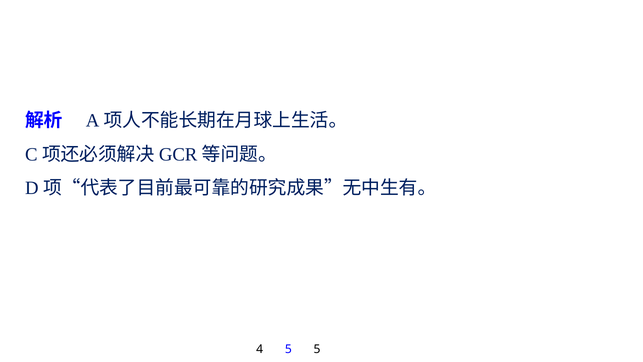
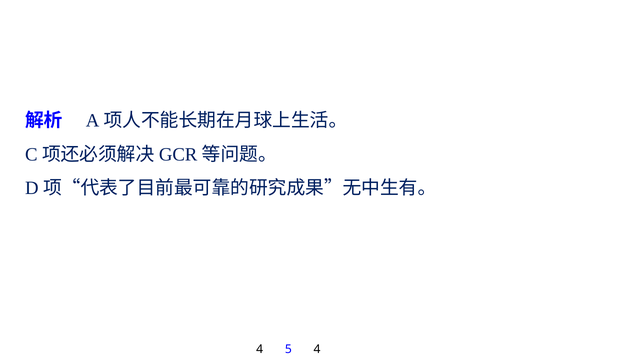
5 5: 5 -> 4
